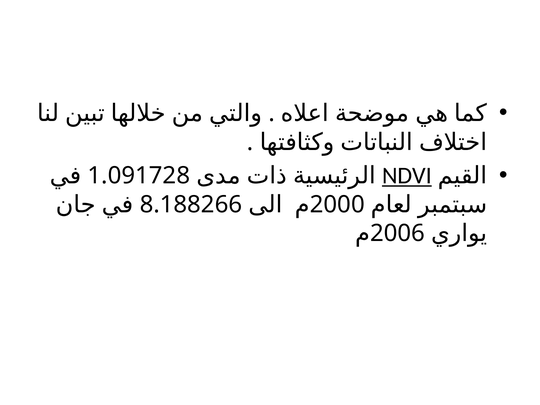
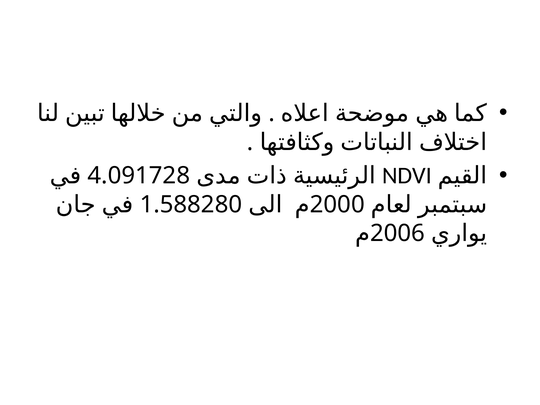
NDVI underline: present -> none
1.091728: 1.091728 -> 4.091728
8.188266: 8.188266 -> 1.588280
